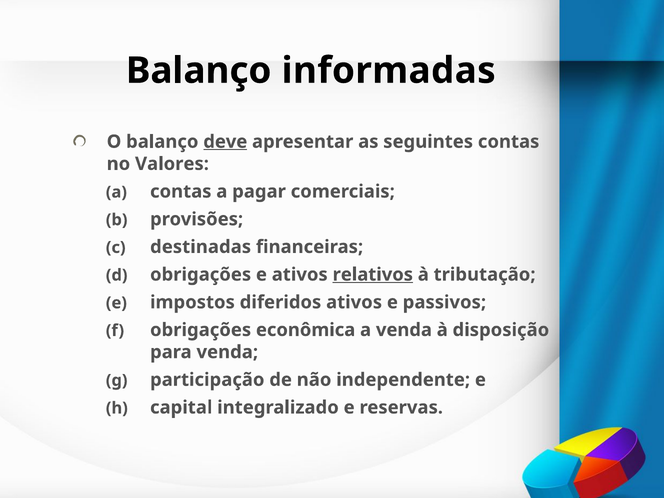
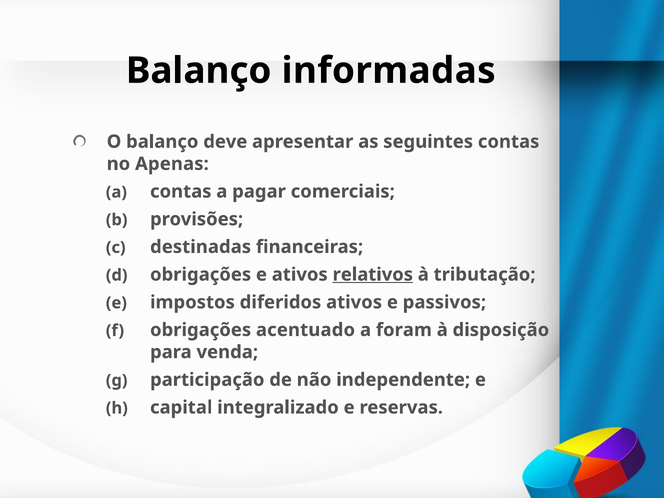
deve underline: present -> none
Valores: Valores -> Apenas
econômica: econômica -> acentuado
a venda: venda -> foram
